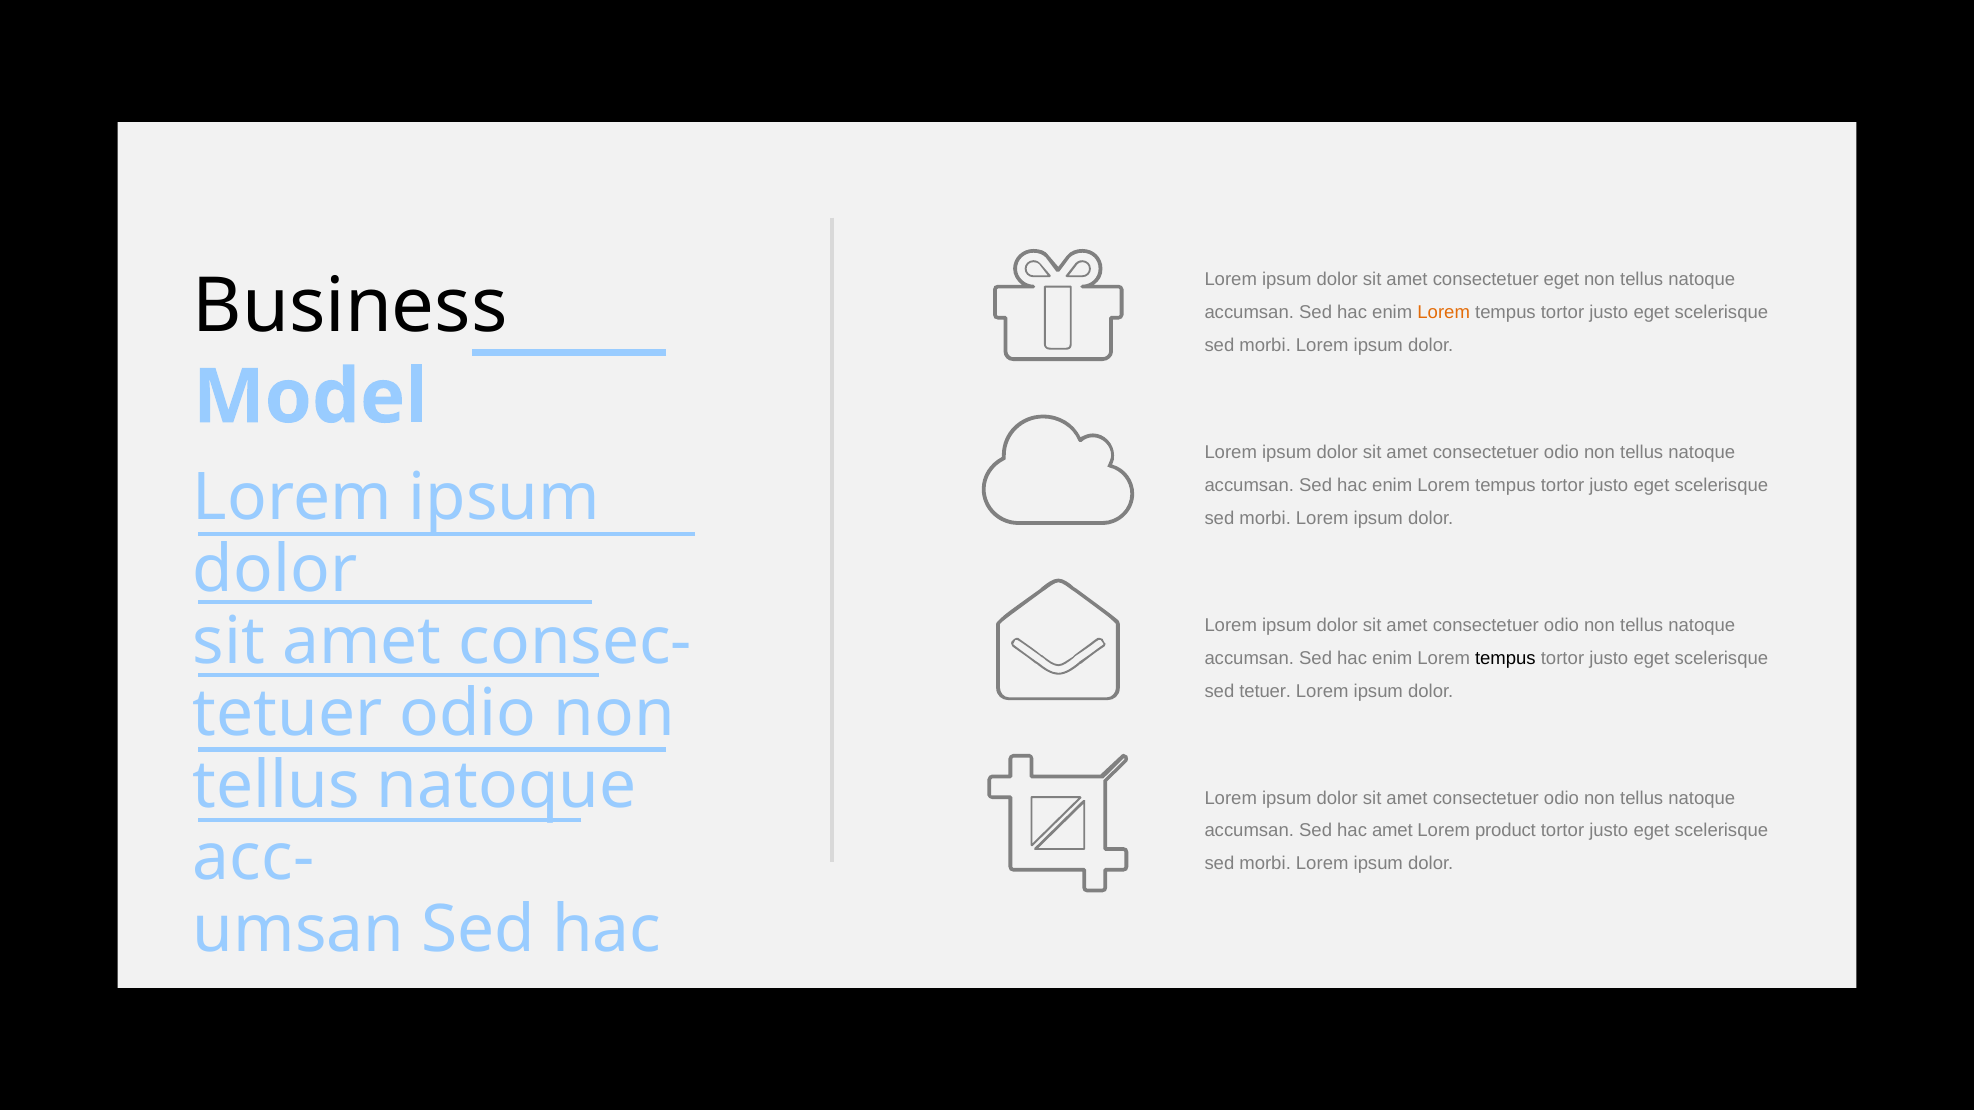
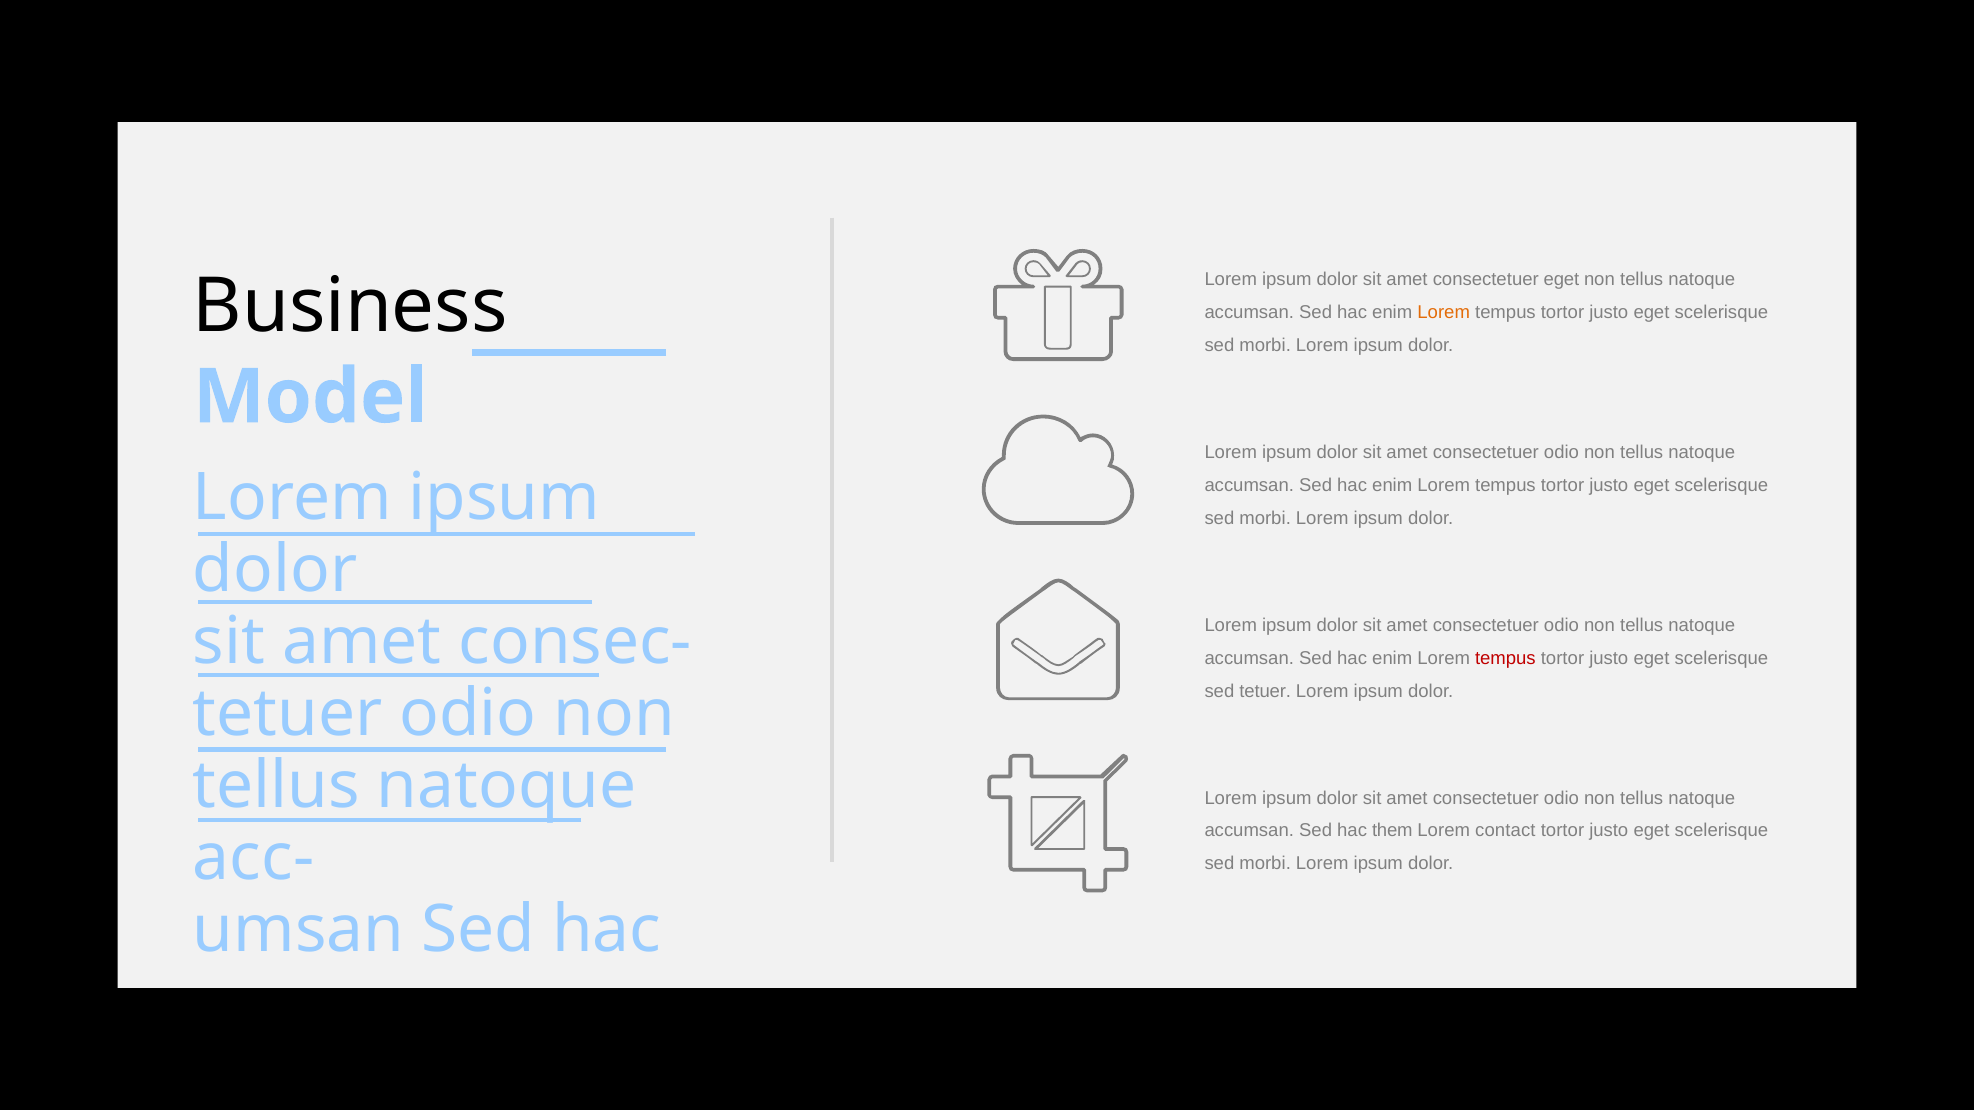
tempus at (1505, 658) colour: black -> red
hac amet: amet -> them
product: product -> contact
